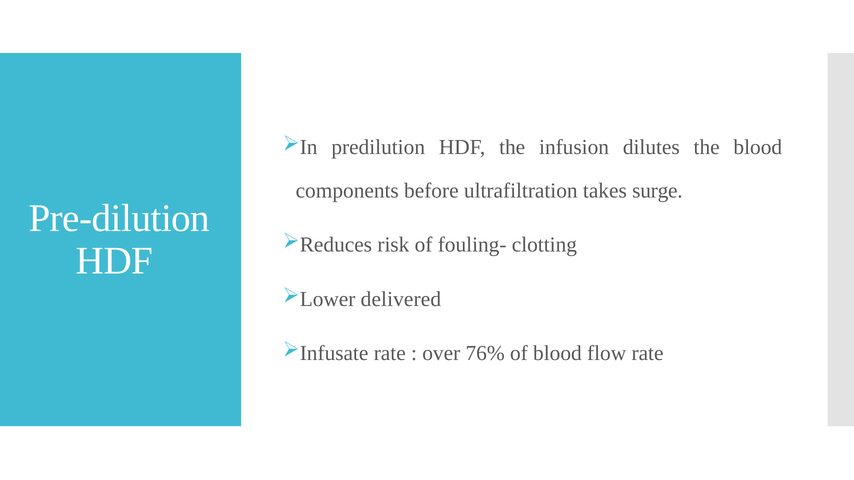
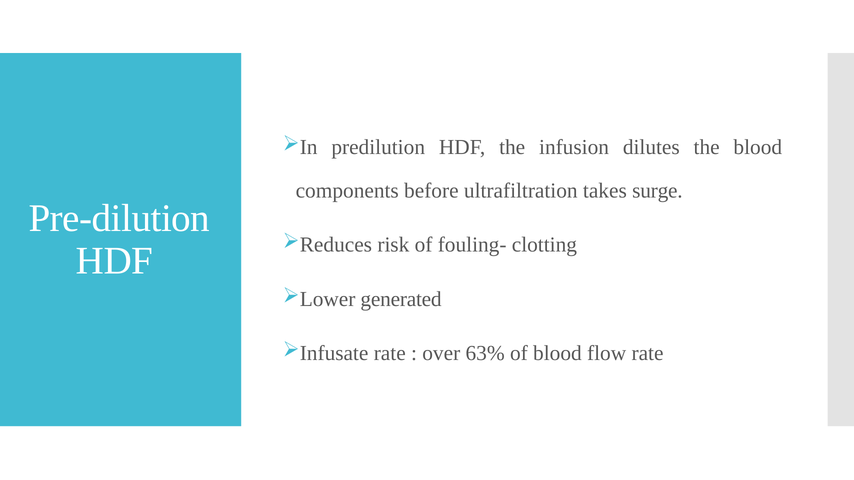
delivered: delivered -> generated
76%: 76% -> 63%
